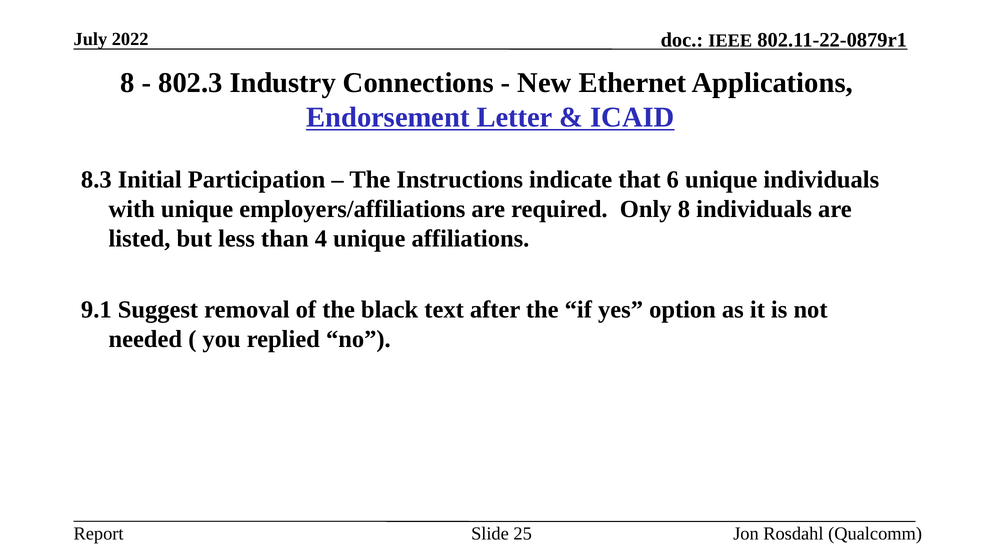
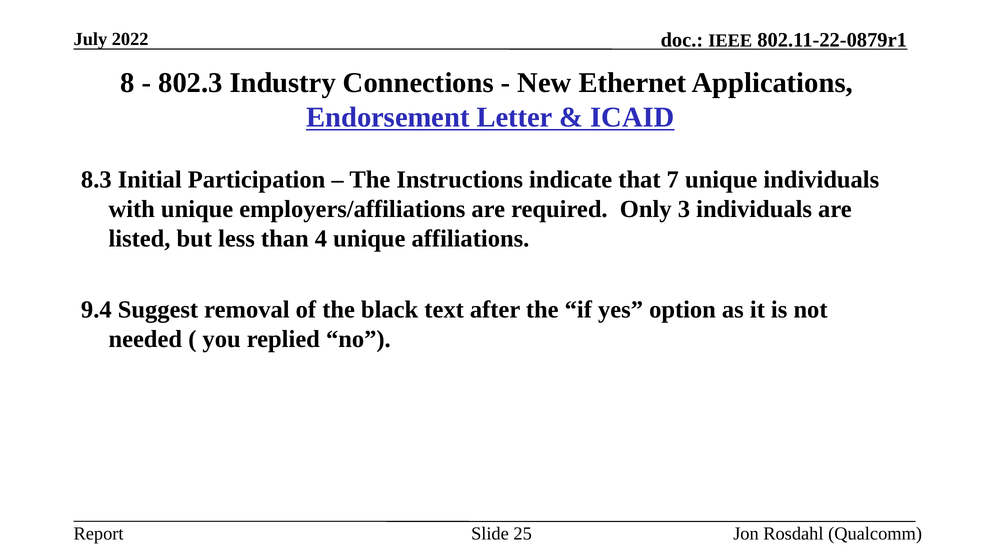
6: 6 -> 7
Only 8: 8 -> 3
9.1: 9.1 -> 9.4
